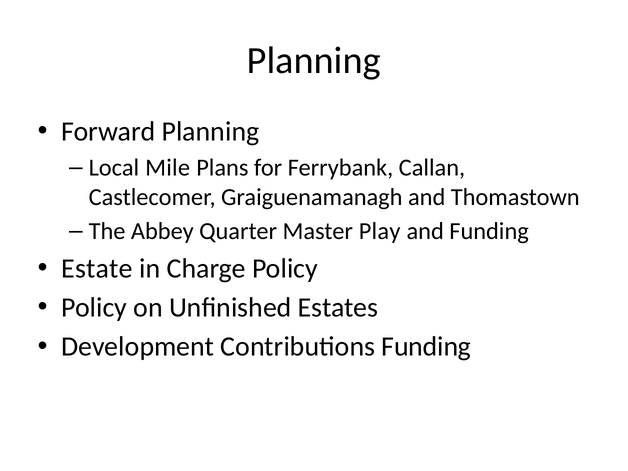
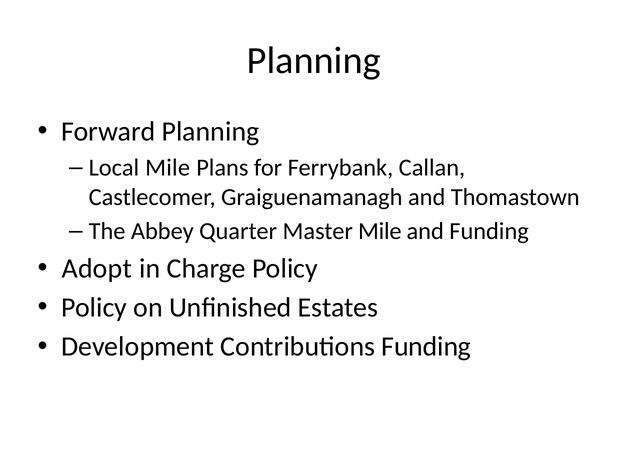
Master Play: Play -> Mile
Estate: Estate -> Adopt
